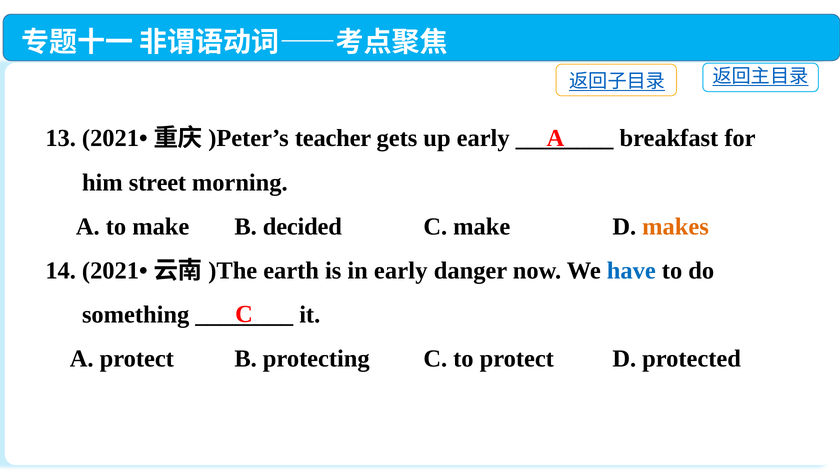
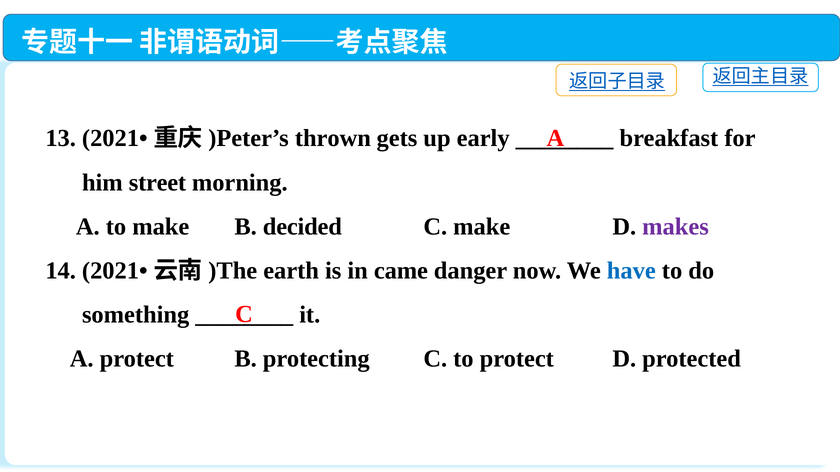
teacher: teacher -> thrown
makes colour: orange -> purple
in early: early -> came
